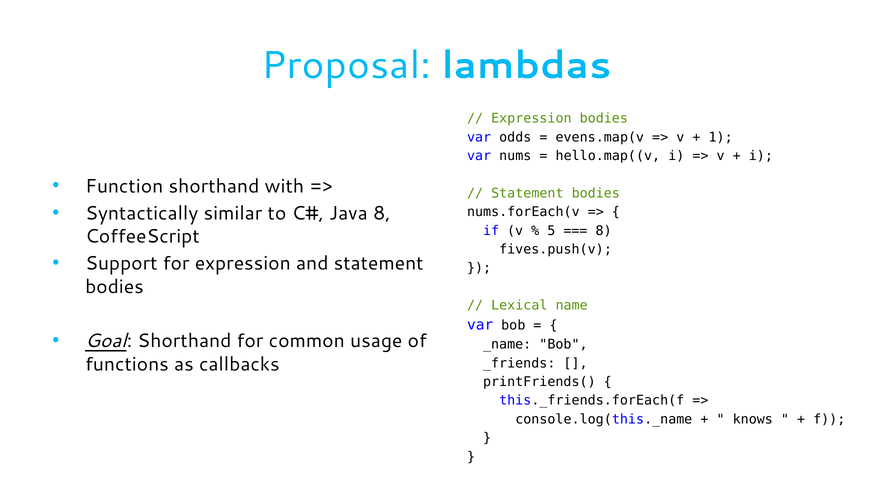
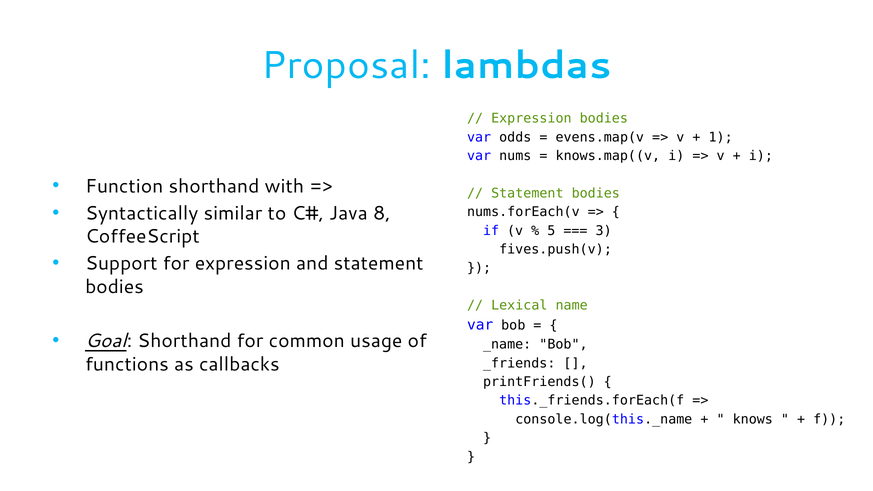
hello.map((v: hello.map((v -> knows.map((v
8 at (604, 231): 8 -> 3
